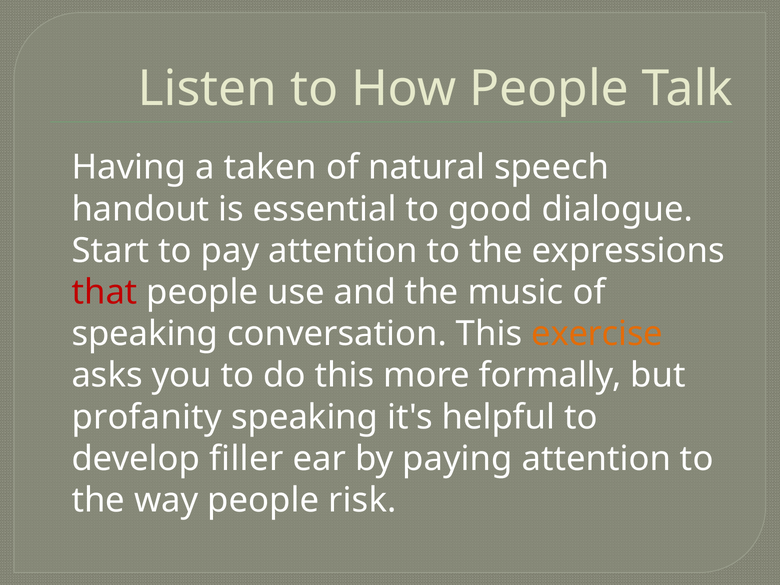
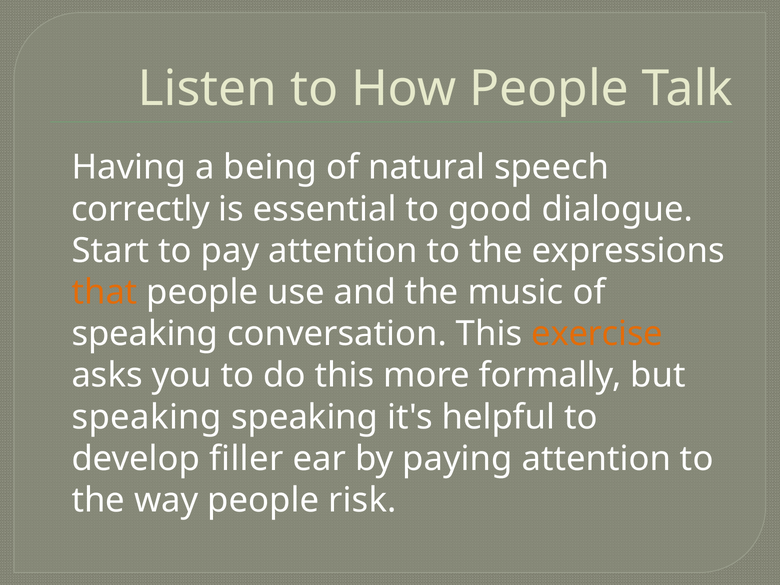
taken: taken -> being
handout: handout -> correctly
that colour: red -> orange
profanity at (147, 417): profanity -> speaking
